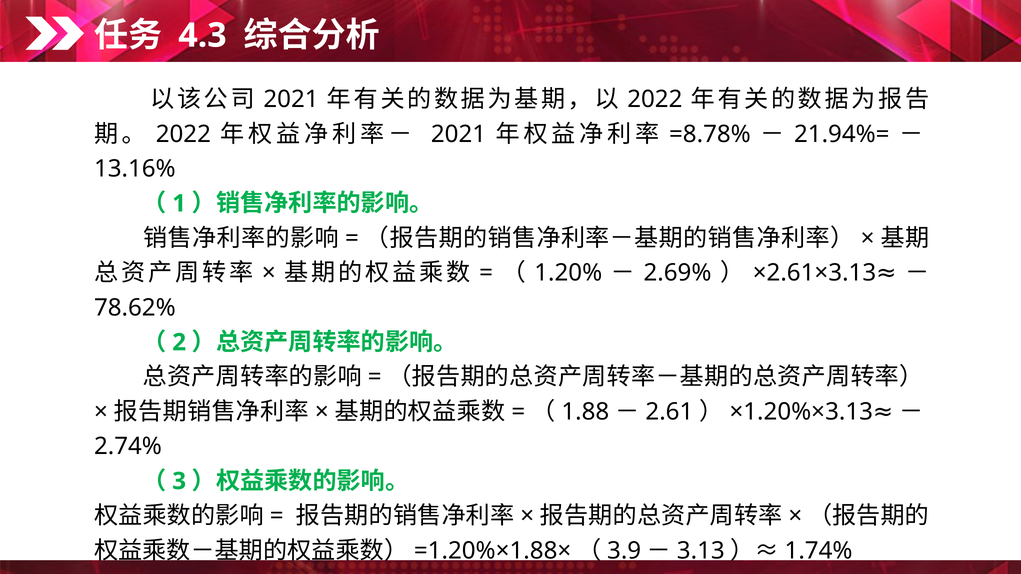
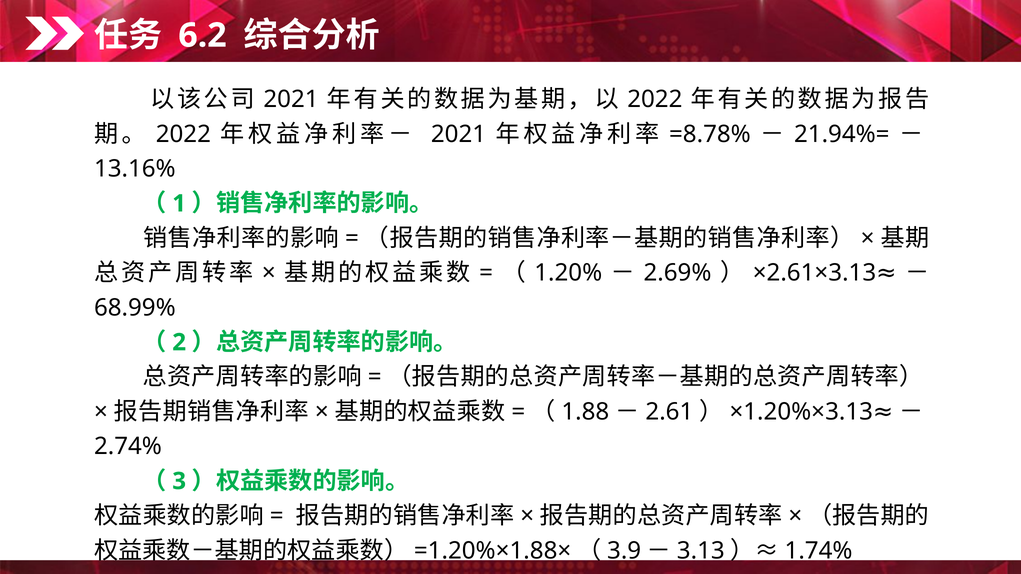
4.3: 4.3 -> 6.2
78.62%: 78.62% -> 68.99%
